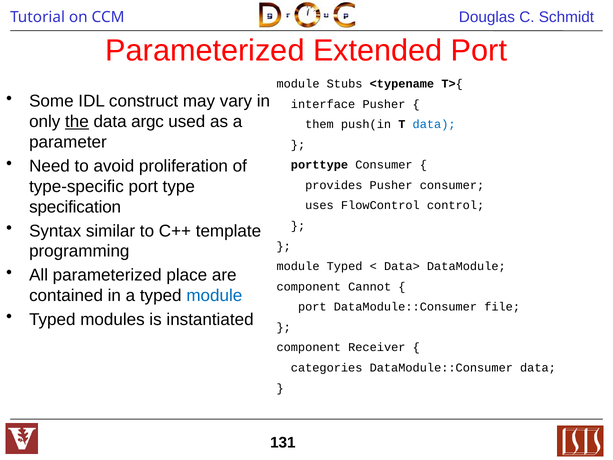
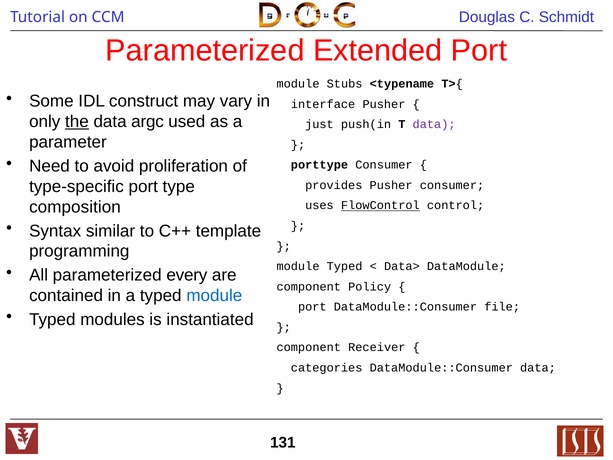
them: them -> just
data at (434, 124) colour: blue -> purple
specification: specification -> composition
FlowControl underline: none -> present
place: place -> every
Cannot: Cannot -> Policy
